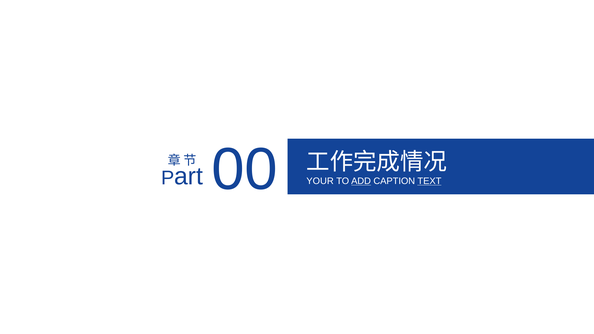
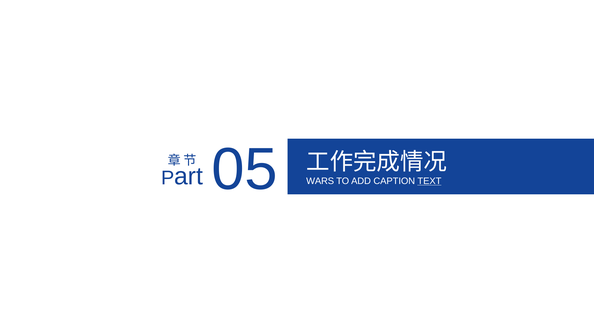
00: 00 -> 05
YOUR: YOUR -> WARS
ADD underline: present -> none
